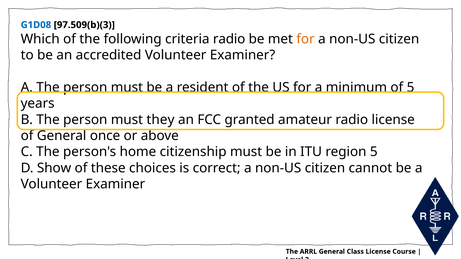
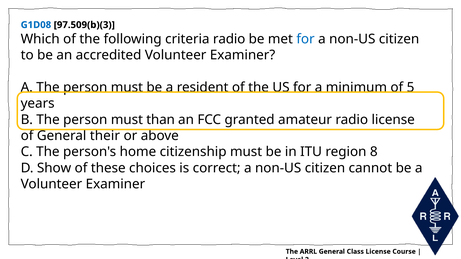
for at (306, 39) colour: orange -> blue
they: they -> than
once: once -> their
region 5: 5 -> 8
